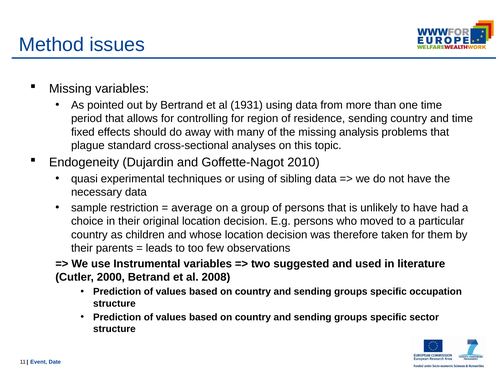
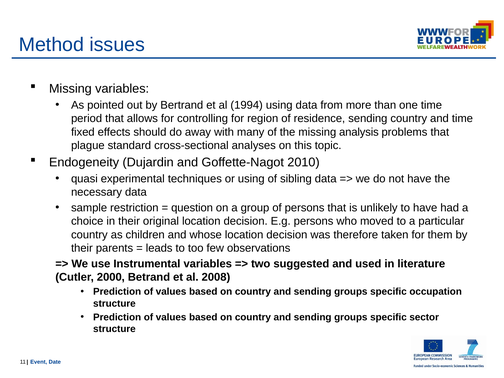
1931: 1931 -> 1994
average: average -> question
